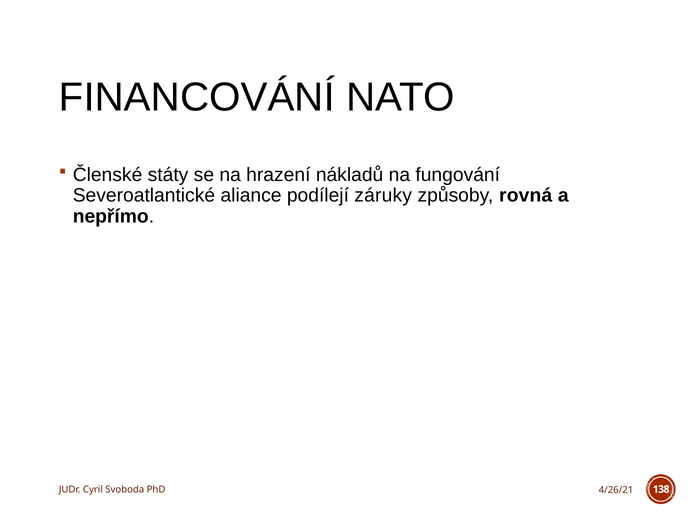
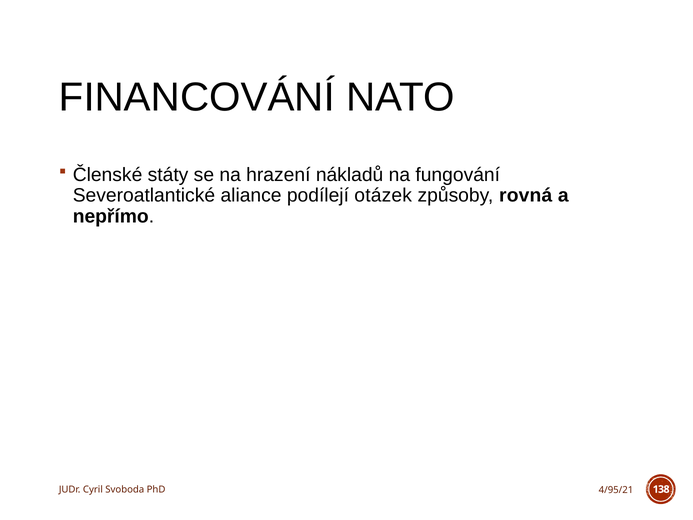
záruky: záruky -> otázek
4/26/21: 4/26/21 -> 4/95/21
